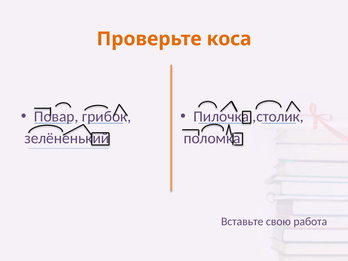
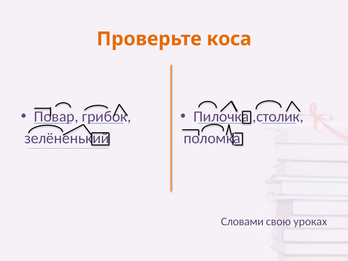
Вставьте: Вставьте -> Словами
работа: работа -> уроках
